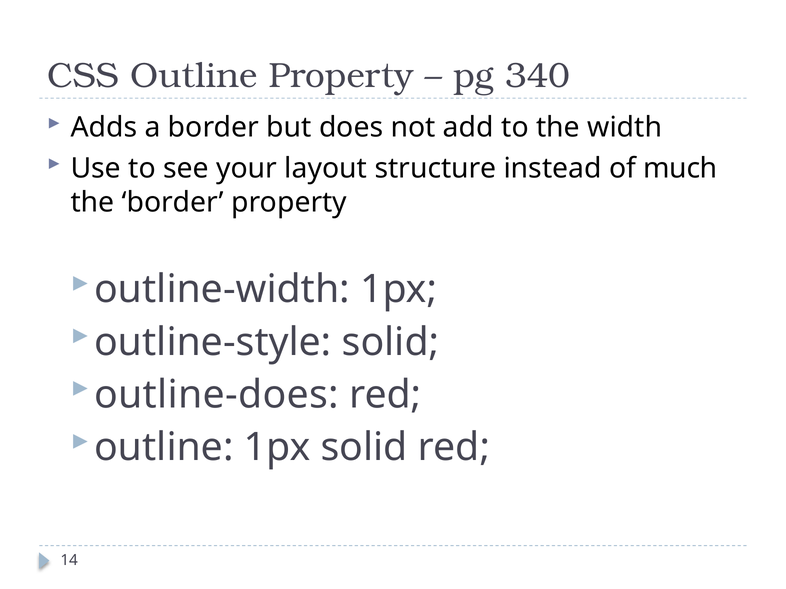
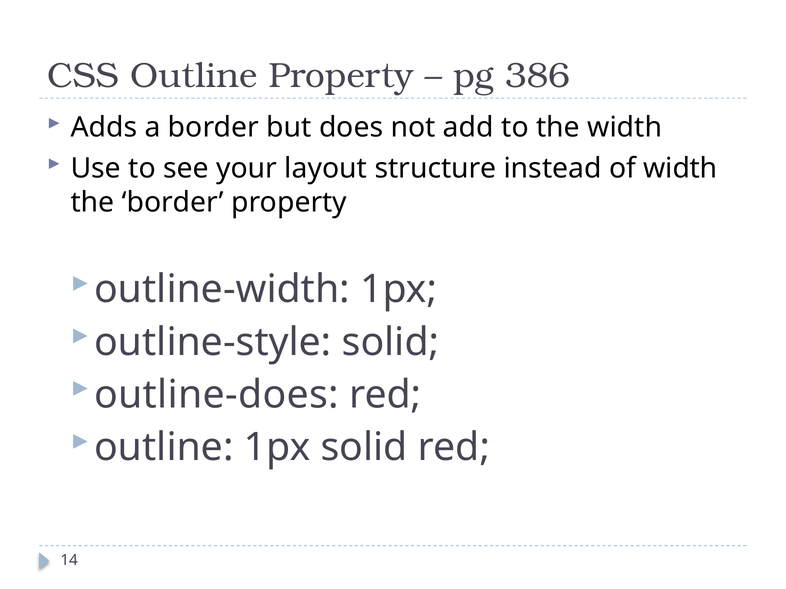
340: 340 -> 386
of much: much -> width
